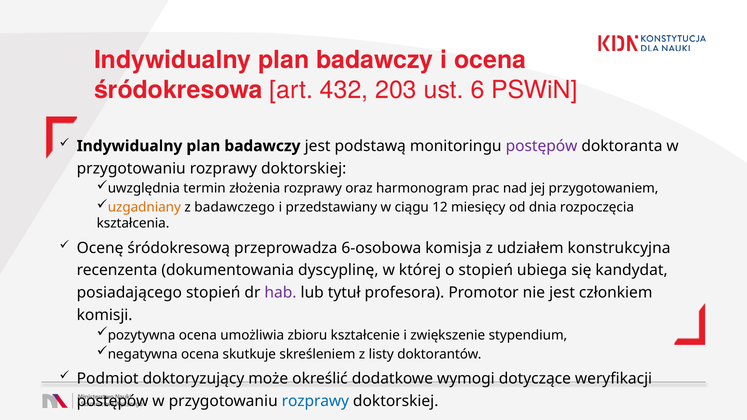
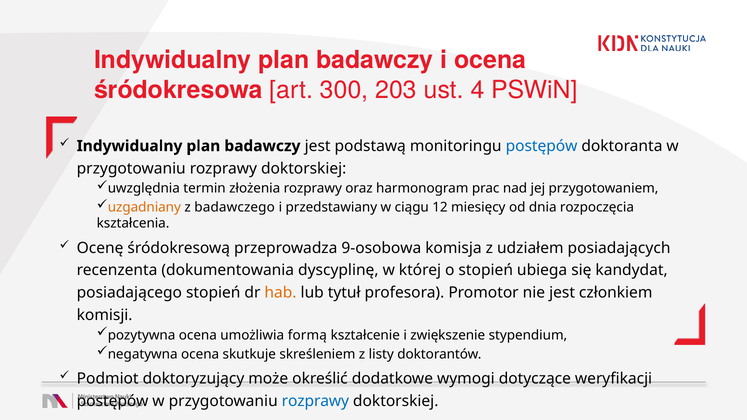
432: 432 -> 300
6: 6 -> 4
postępów at (542, 146) colour: purple -> blue
6-osobowa: 6-osobowa -> 9-osobowa
konstrukcyjna: konstrukcyjna -> posiadających
hab colour: purple -> orange
zbioru: zbioru -> formą
